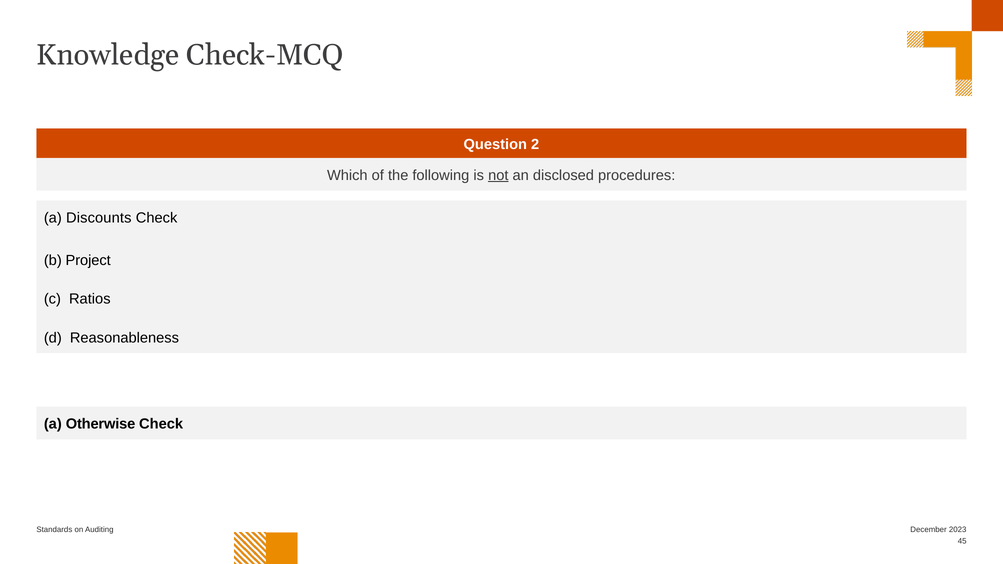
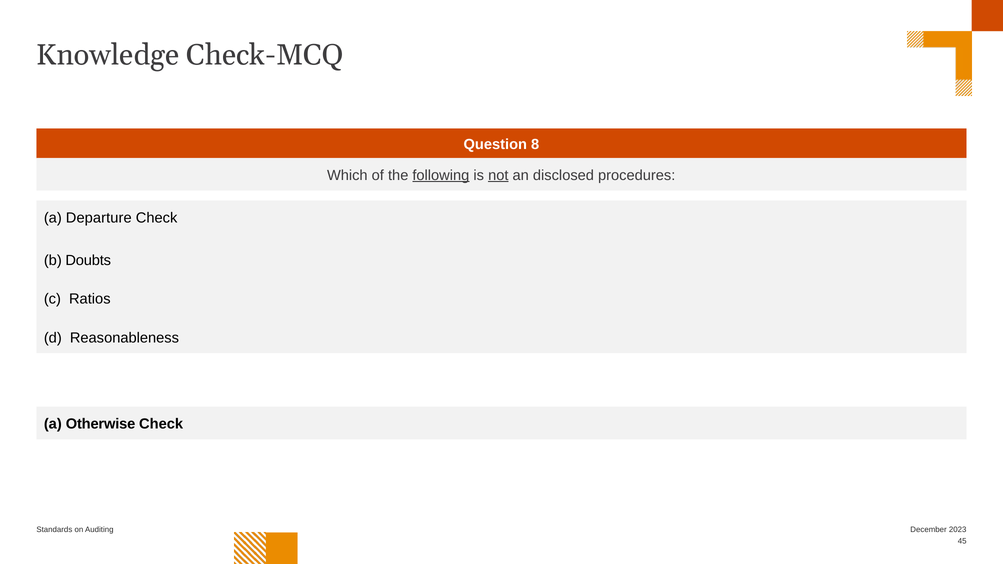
2: 2 -> 8
following underline: none -> present
Discounts: Discounts -> Departure
Project: Project -> Doubts
